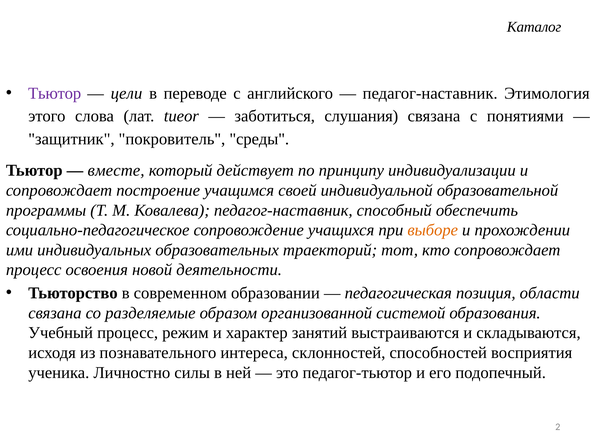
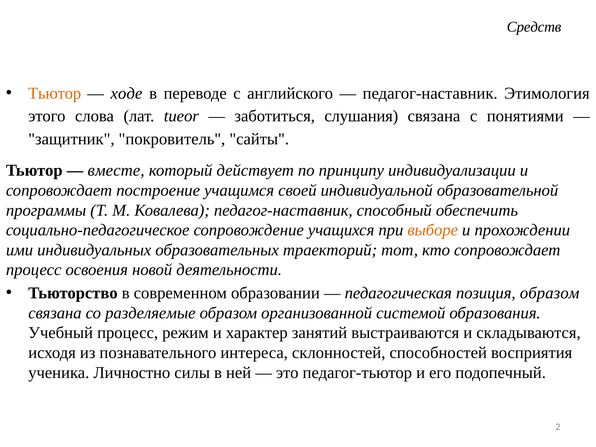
Каталог: Каталог -> Средств
Тьютор at (55, 93) colour: purple -> orange
цели: цели -> ходе
среды: среды -> сайты
позиция области: области -> образом
